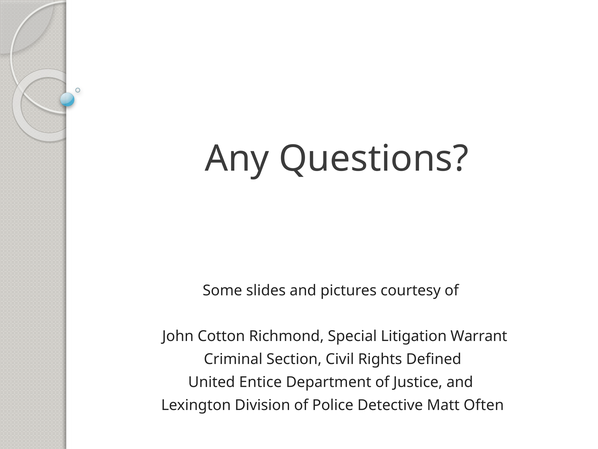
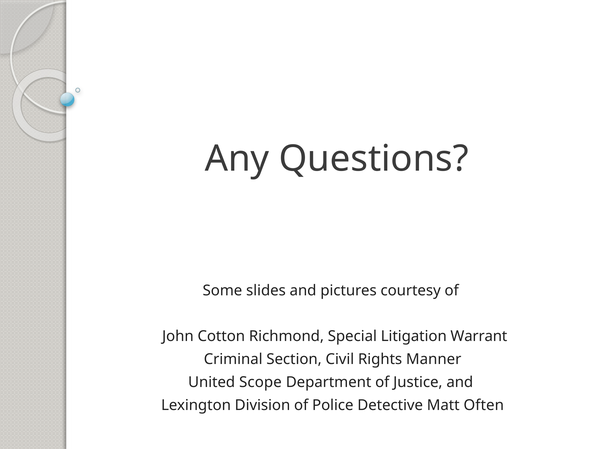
Defined: Defined -> Manner
Entice: Entice -> Scope
